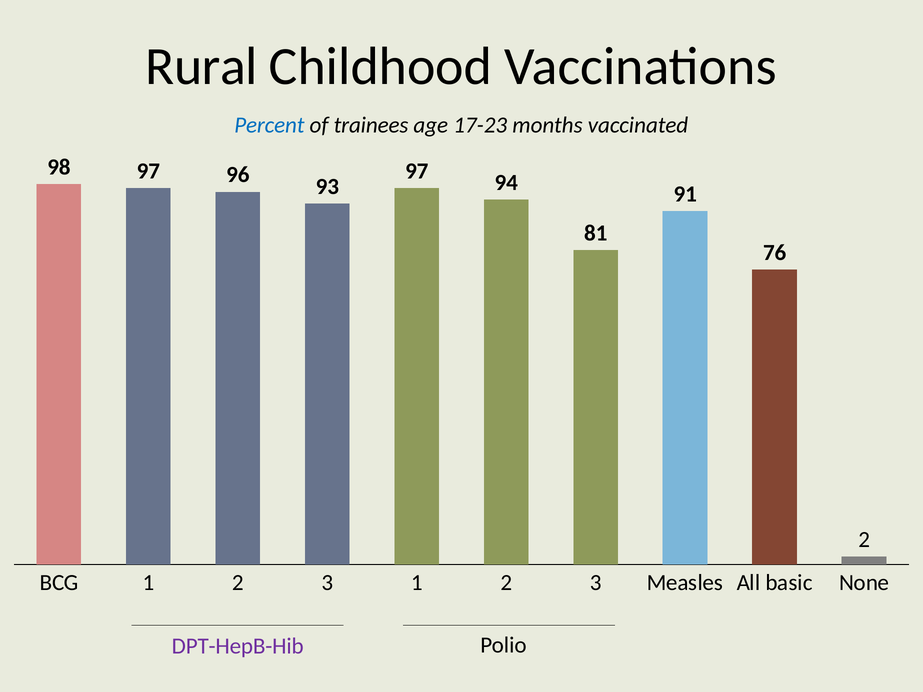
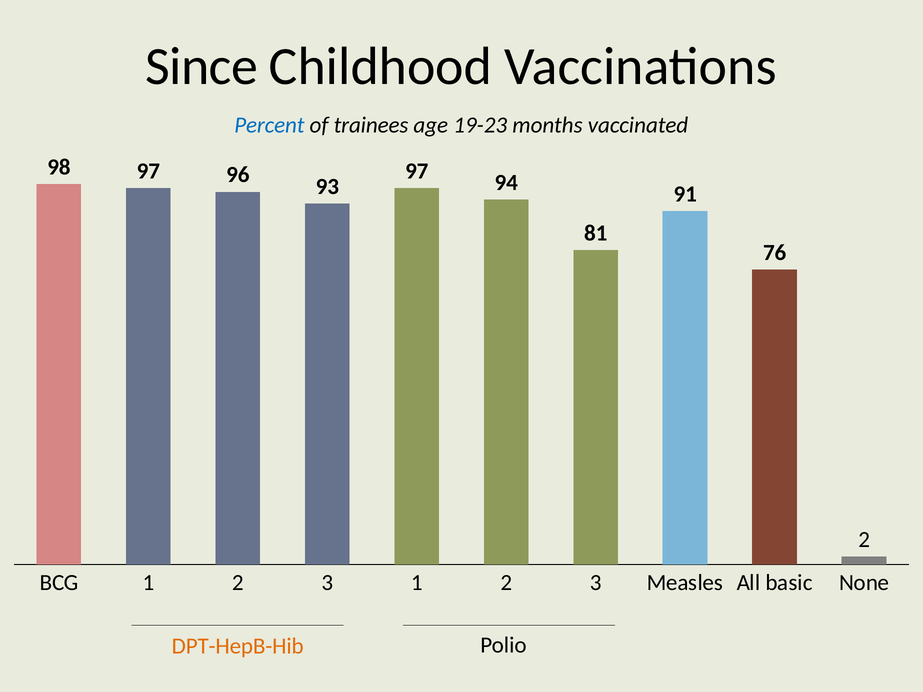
Rural: Rural -> Since
17-23: 17-23 -> 19-23
DPT-HepB-Hib colour: purple -> orange
